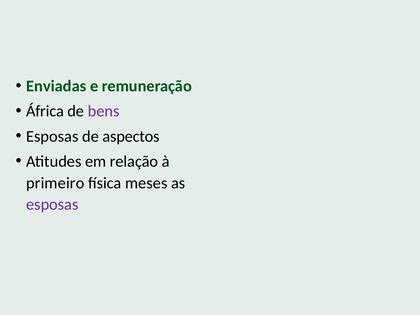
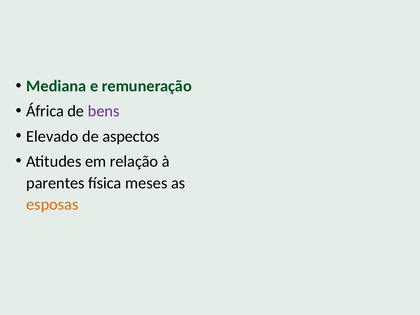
Enviadas: Enviadas -> Mediana
Esposas at (52, 136): Esposas -> Elevado
primeiro: primeiro -> parentes
esposas at (52, 205) colour: purple -> orange
